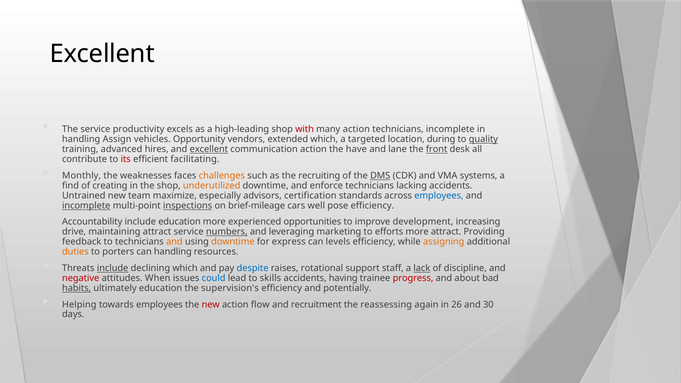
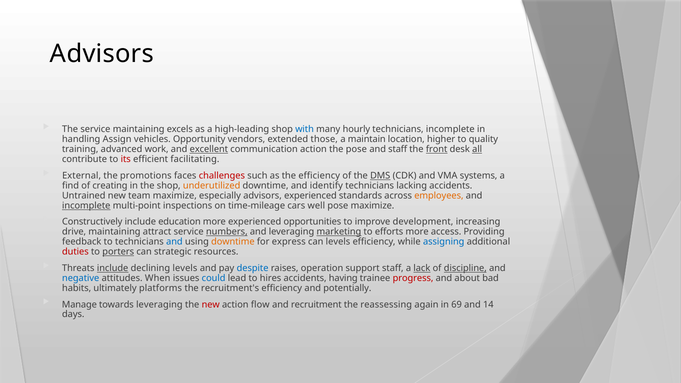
Excellent at (102, 54): Excellent -> Advisors
service productivity: productivity -> maintaining
with colour: red -> blue
many action: action -> hourly
extended which: which -> those
targeted: targeted -> maintain
during: during -> higher
quality underline: present -> none
hires: hires -> work
the have: have -> pose
and lane: lane -> staff
all underline: none -> present
Monthly: Monthly -> External
weaknesses: weaknesses -> promotions
challenges colour: orange -> red
the recruiting: recruiting -> efficiency
enforce: enforce -> identify
advisors certification: certification -> experienced
employees at (439, 196) colour: blue -> orange
inspections underline: present -> none
brief-mileage: brief-mileage -> time-mileage
pose efficiency: efficiency -> maximize
Accountability: Accountability -> Constructively
marketing underline: none -> present
more attract: attract -> access
and at (174, 242) colour: orange -> blue
assigning colour: orange -> blue
duties colour: orange -> red
porters underline: none -> present
can handling: handling -> strategic
declining which: which -> levels
rotational: rotational -> operation
discipline underline: none -> present
negative colour: red -> blue
skills: skills -> hires
habits underline: present -> none
ultimately education: education -> platforms
supervision's: supervision's -> recruitment's
Helping: Helping -> Manage
towards employees: employees -> leveraging
26: 26 -> 69
30: 30 -> 14
